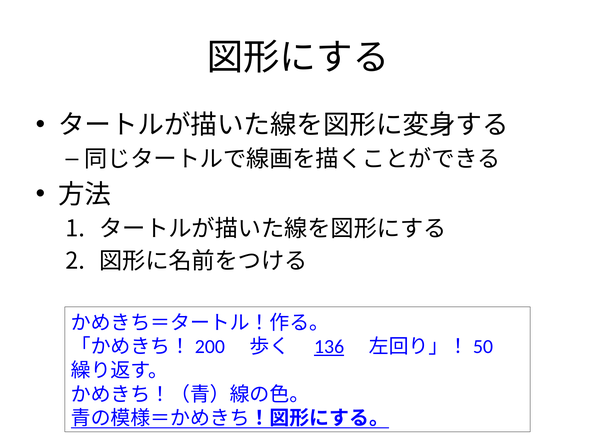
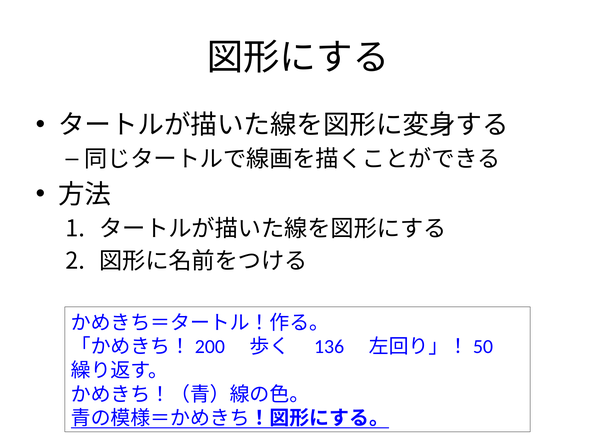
136 underline: present -> none
